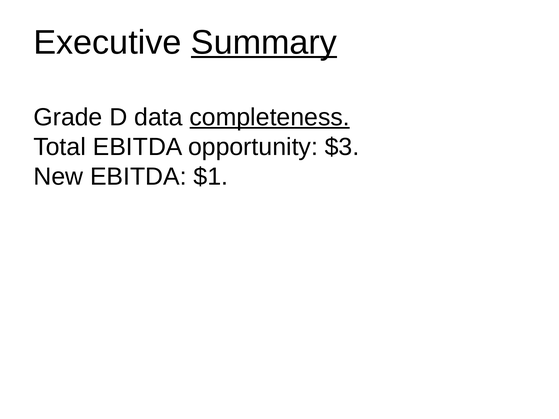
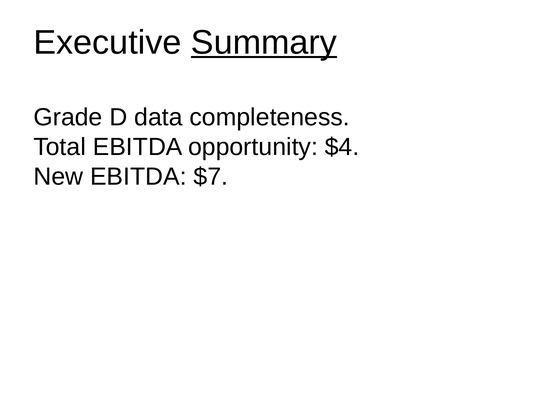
completeness underline: present -> none
$3: $3 -> $4
$1: $1 -> $7
